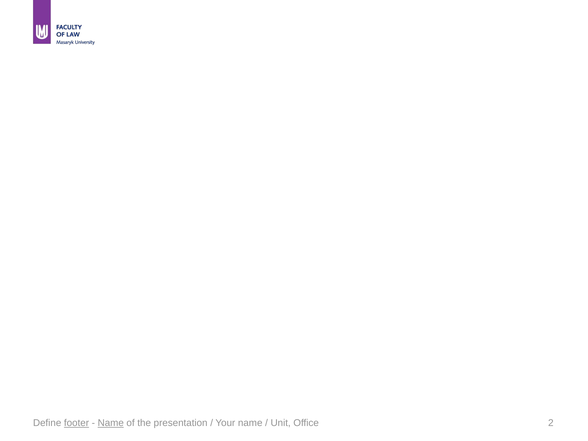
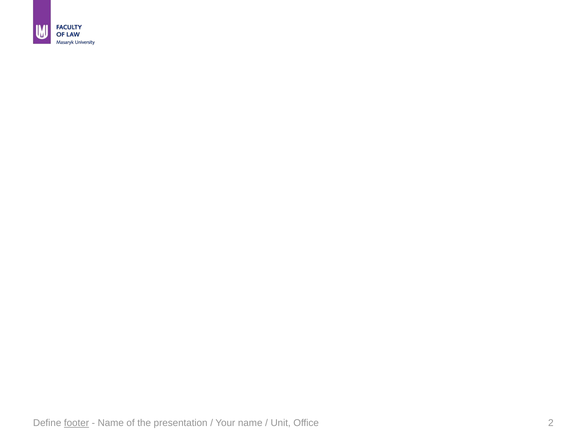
Name at (111, 423) underline: present -> none
